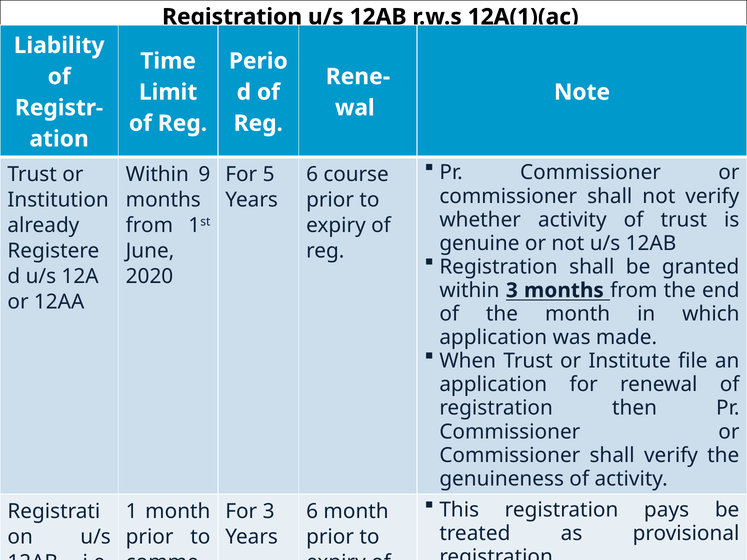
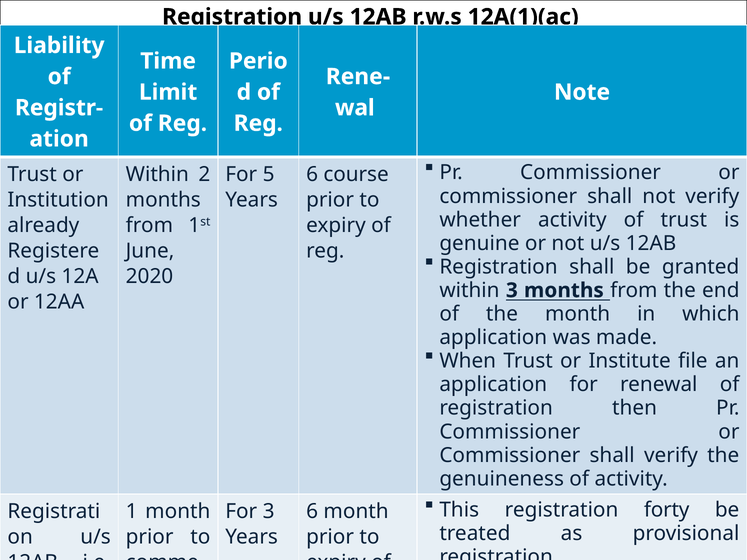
9: 9 -> 2
pays: pays -> forty
